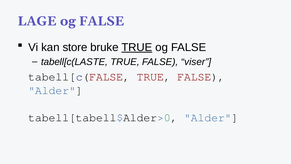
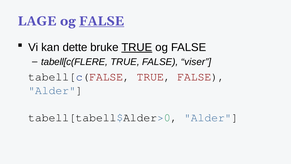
FALSE at (102, 21) underline: none -> present
store: store -> dette
tabell[c(LASTE: tabell[c(LASTE -> tabell[c(FLERE
